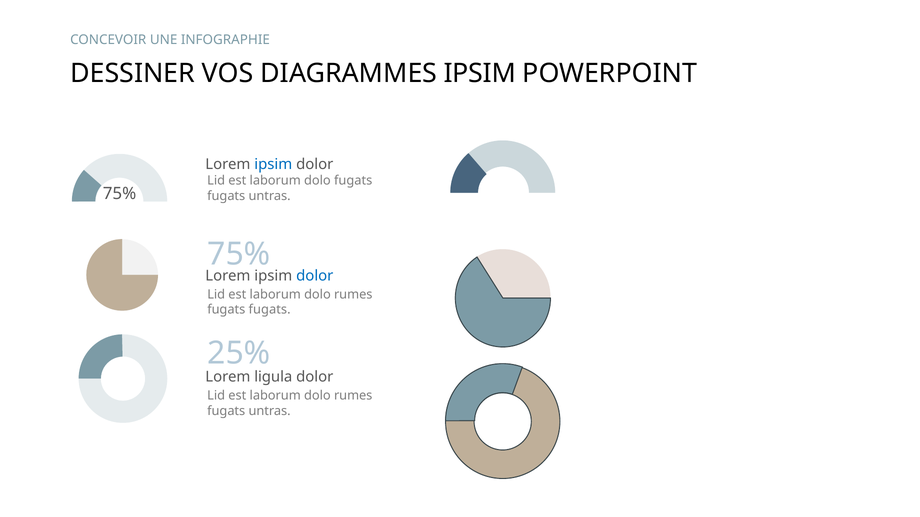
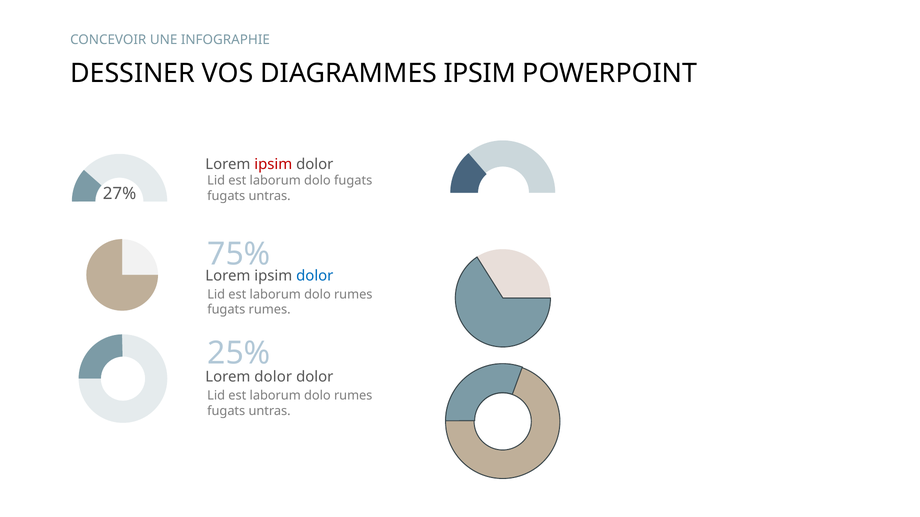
ipsim at (273, 165) colour: blue -> red
75% at (120, 194): 75% -> 27%
fugats at (270, 310): fugats -> rumes
Lorem ligula: ligula -> dolor
